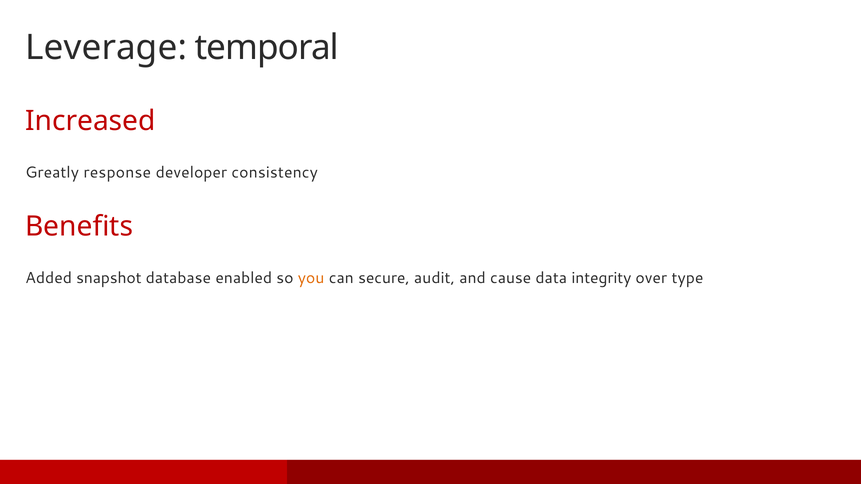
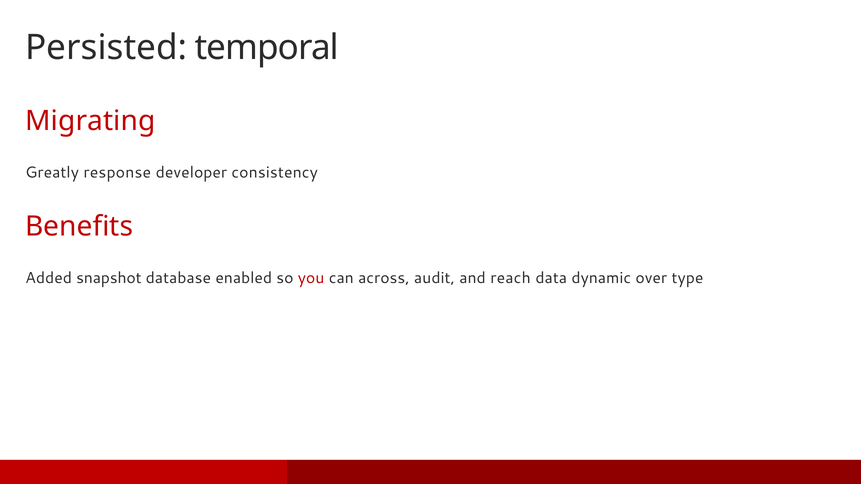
Leverage: Leverage -> Persisted
Increased: Increased -> Migrating
you colour: orange -> red
secure: secure -> across
cause: cause -> reach
integrity: integrity -> dynamic
